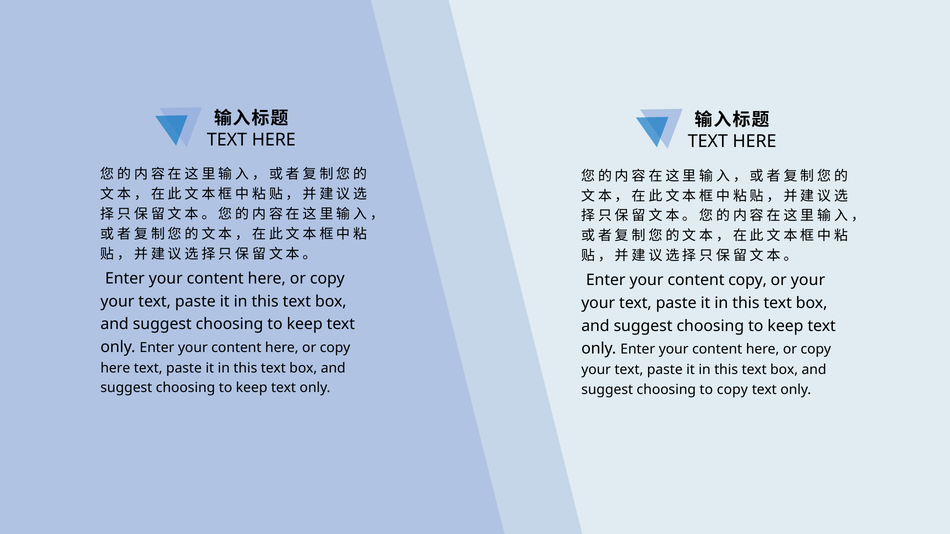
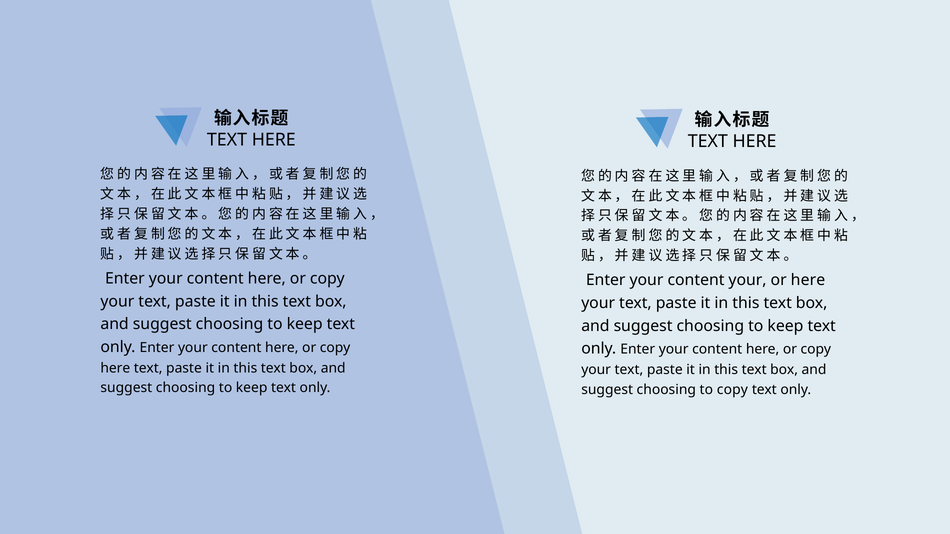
content copy: copy -> your
or your: your -> here
